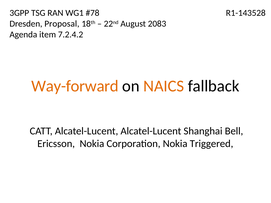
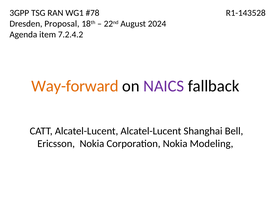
2083: 2083 -> 2024
NAICS colour: orange -> purple
Triggered: Triggered -> Modeling
